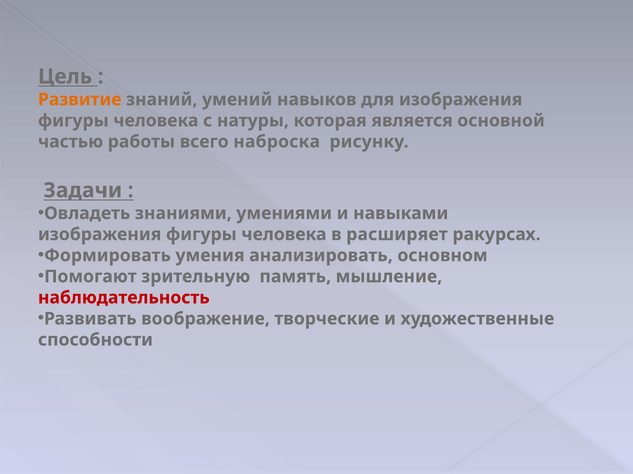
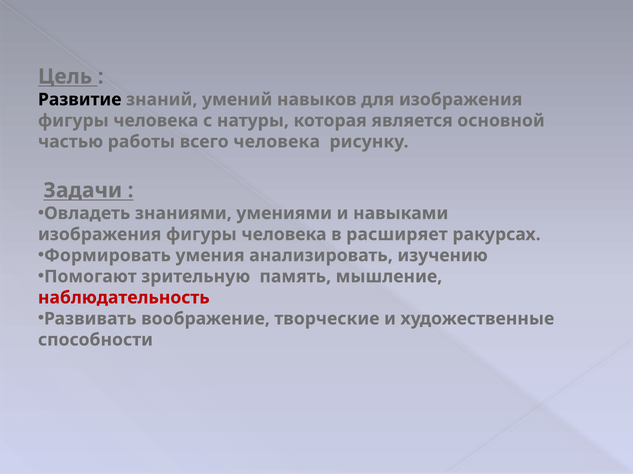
Развитие colour: orange -> black
всего наброска: наброска -> человека
основном: основном -> изучению
